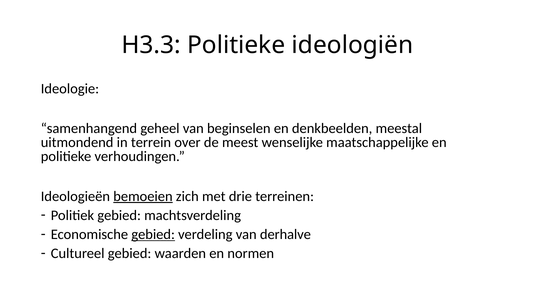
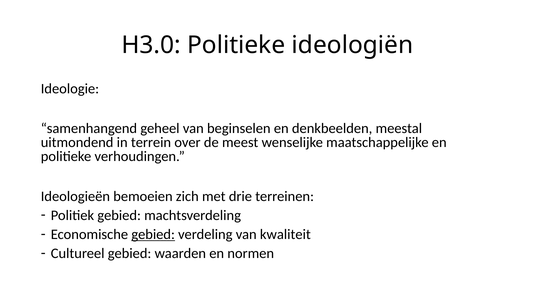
H3.3: H3.3 -> H3.0
bemoeien underline: present -> none
derhalve: derhalve -> kwaliteit
